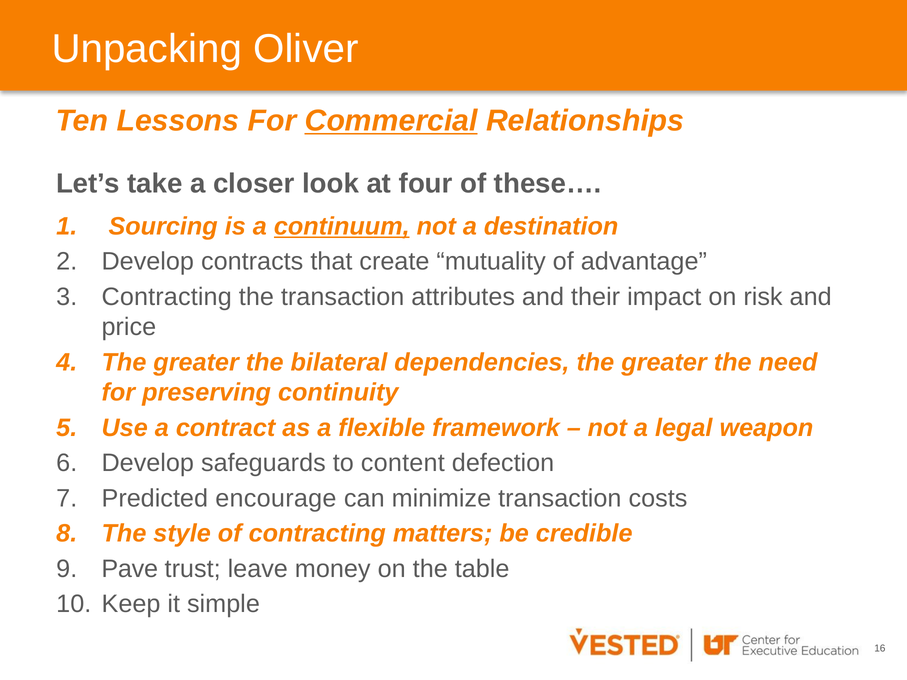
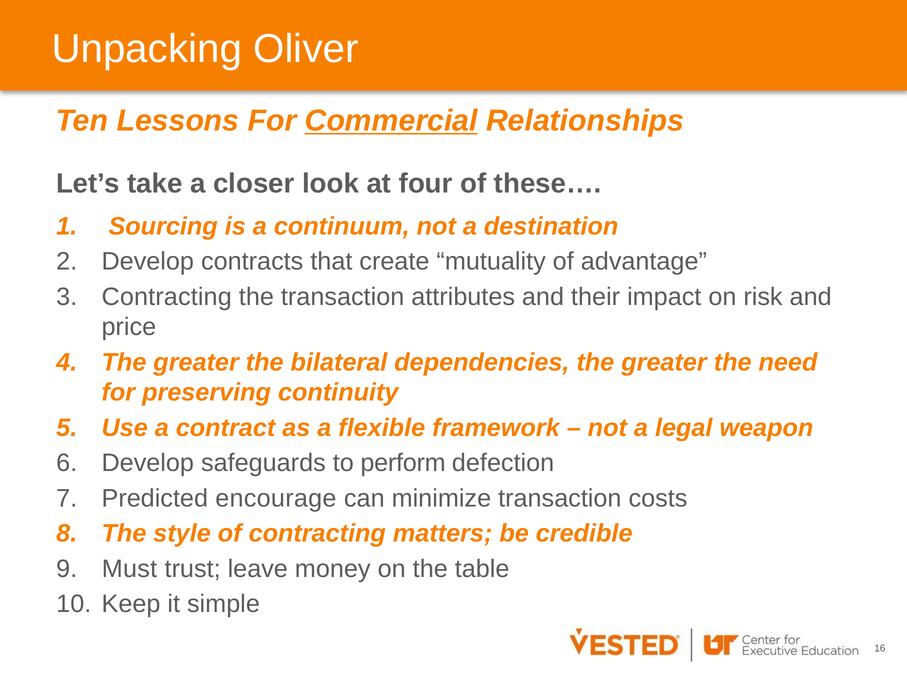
continuum underline: present -> none
content: content -> perform
Pave: Pave -> Must
